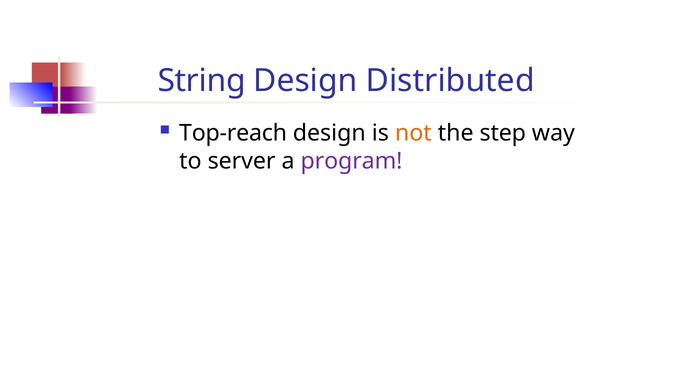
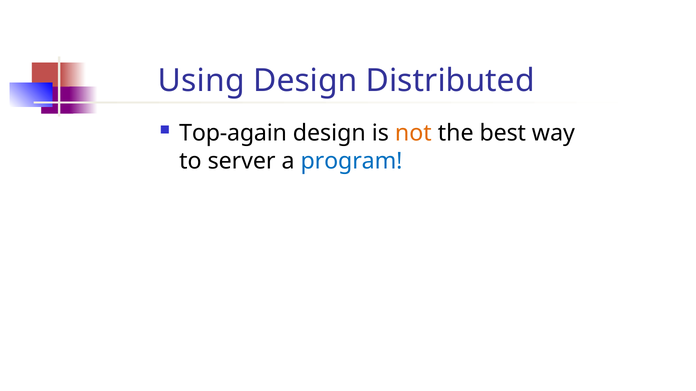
String: String -> Using
Top-reach: Top-reach -> Top-again
step: step -> best
program colour: purple -> blue
